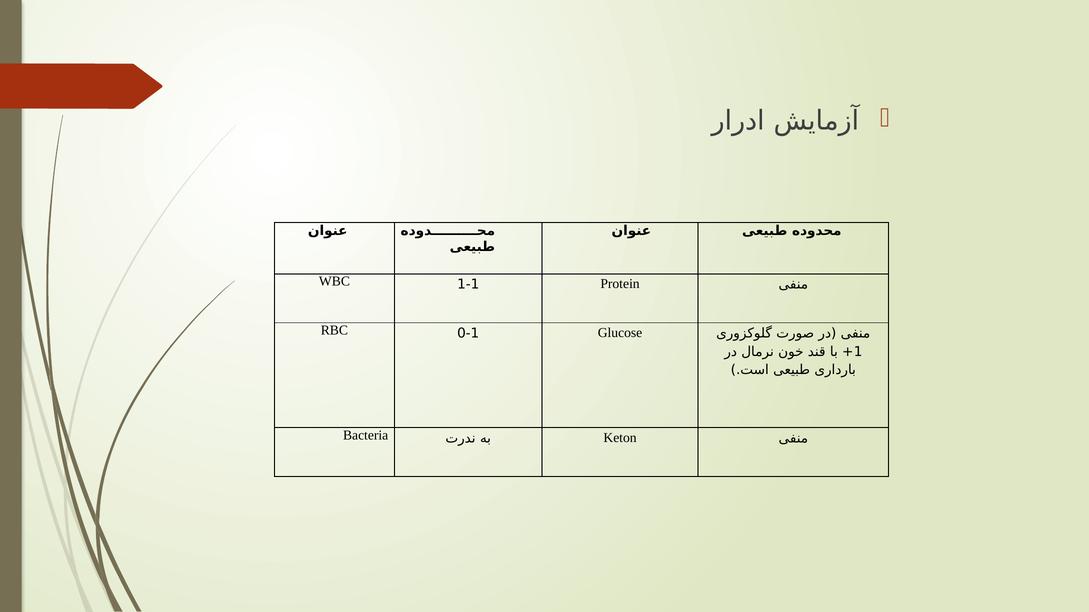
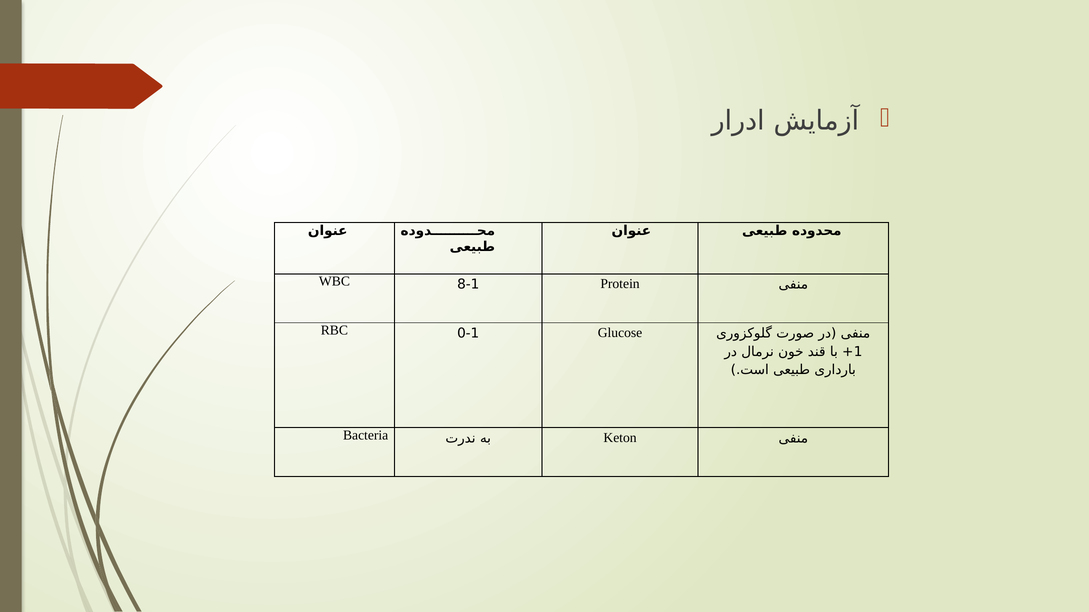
1-1: 1-1 -> 8-1
